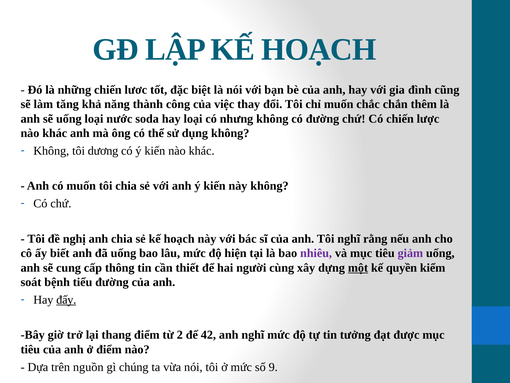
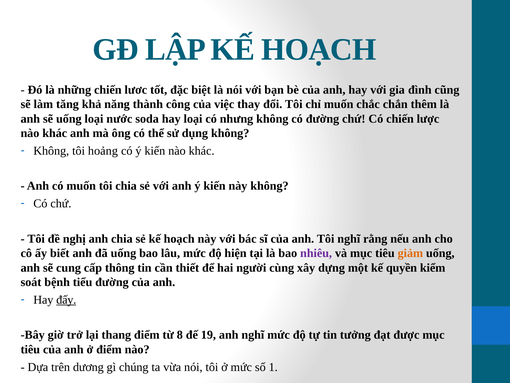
dương: dương -> hoảng
giảm colour: purple -> orange
một underline: present -> none
2: 2 -> 8
42: 42 -> 19
nguồn: nguồn -> dương
9: 9 -> 1
